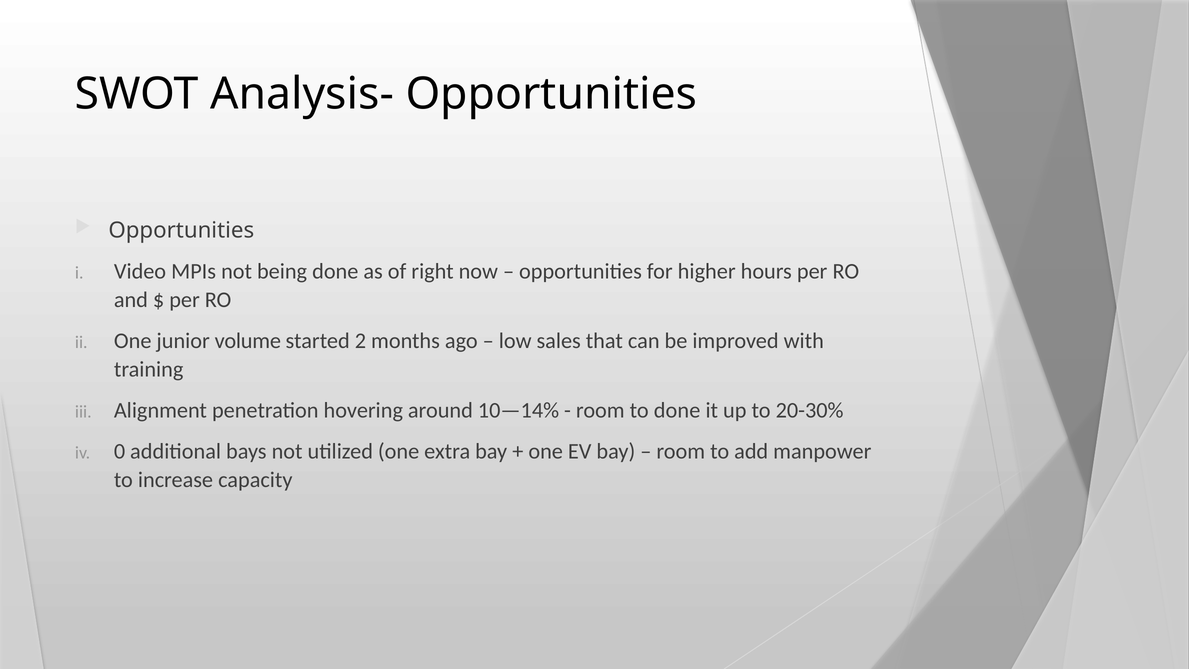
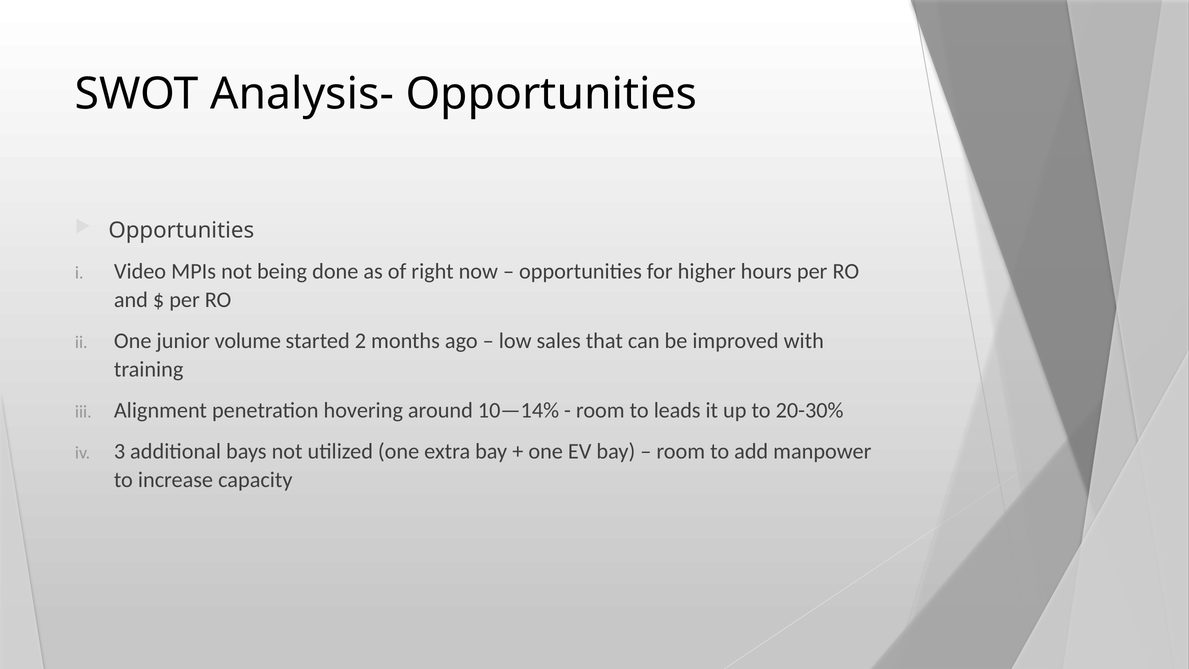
to done: done -> leads
0: 0 -> 3
